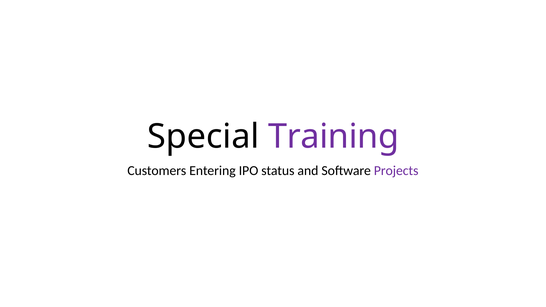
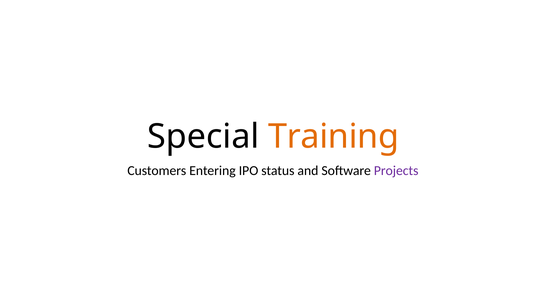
Training colour: purple -> orange
